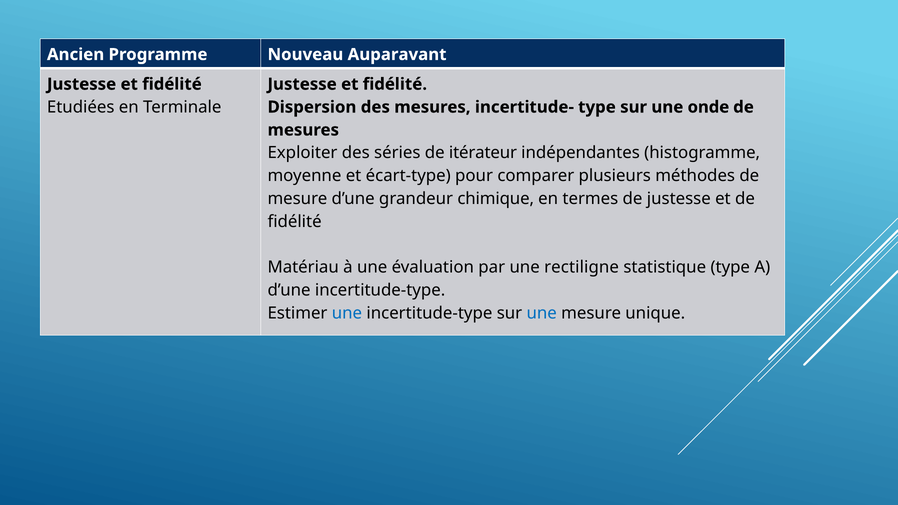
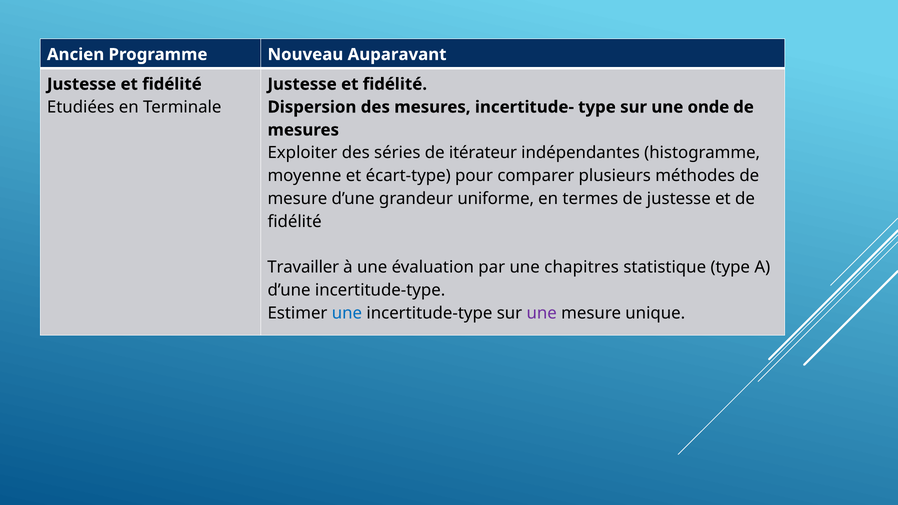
chimique: chimique -> uniforme
Matériau: Matériau -> Travailler
rectiligne: rectiligne -> chapitres
une at (542, 313) colour: blue -> purple
